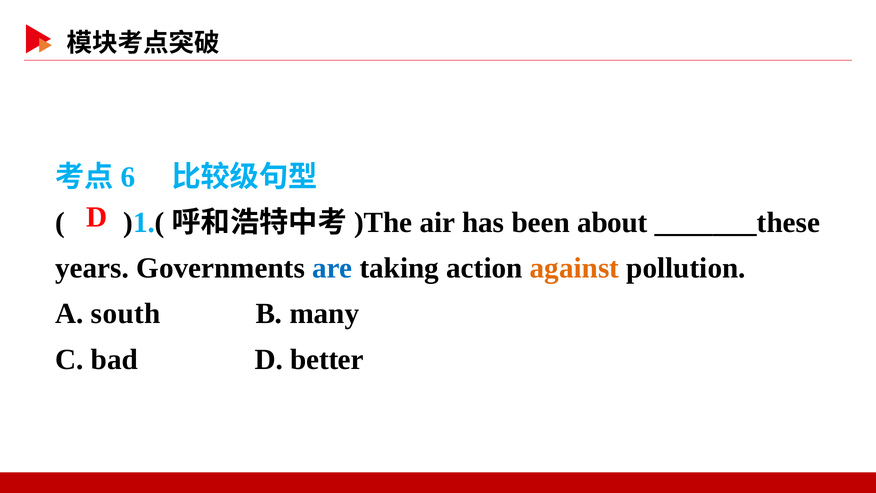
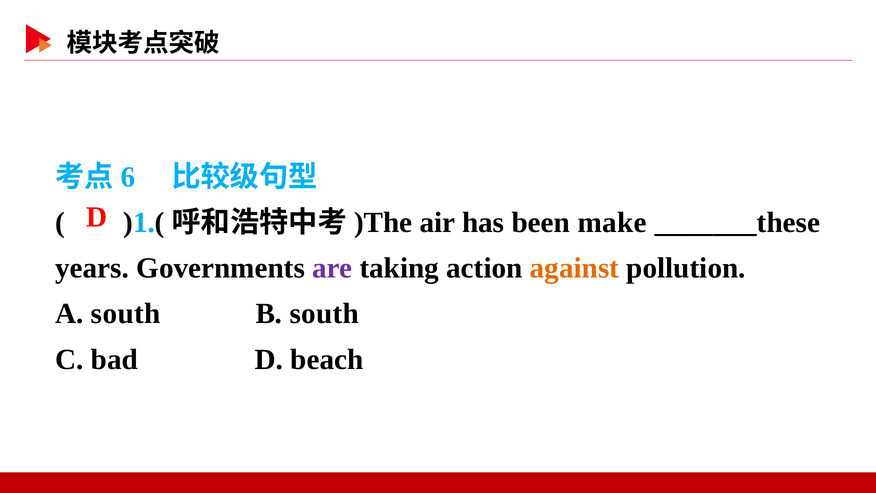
about: about -> make
are colour: blue -> purple
B many: many -> south
better: better -> beach
